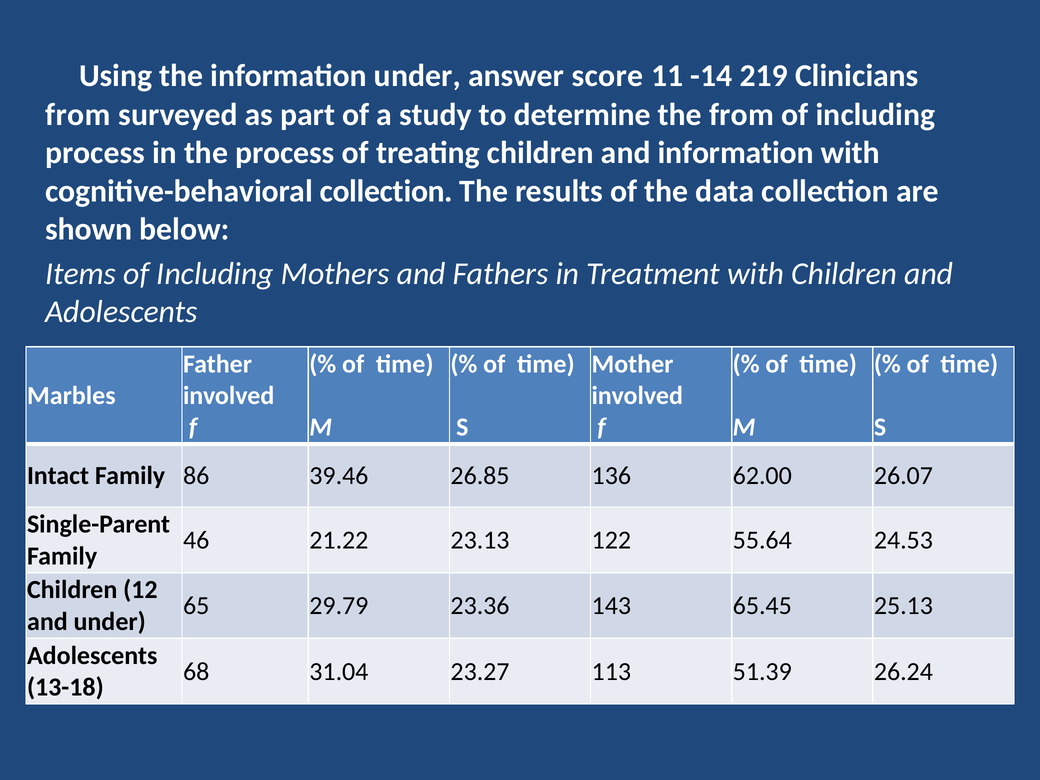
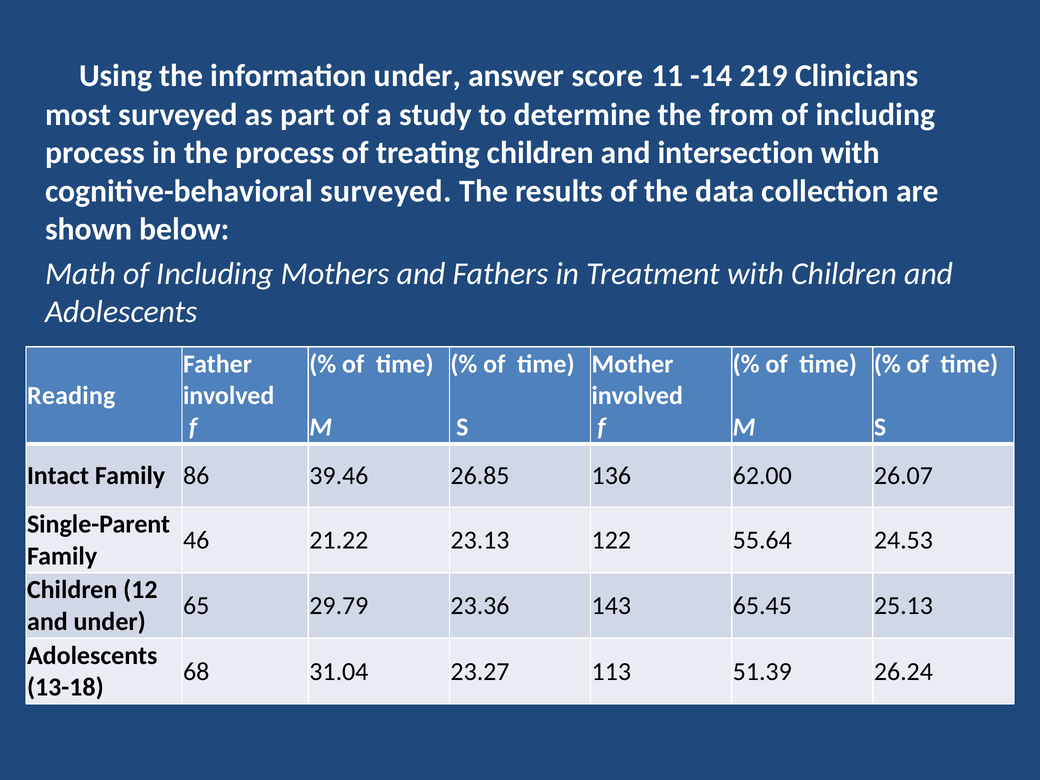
from at (78, 115): from -> most
and information: information -> intersection
cognitive-behavioral collection: collection -> surveyed
Items: Items -> Math
Marbles: Marbles -> Reading
